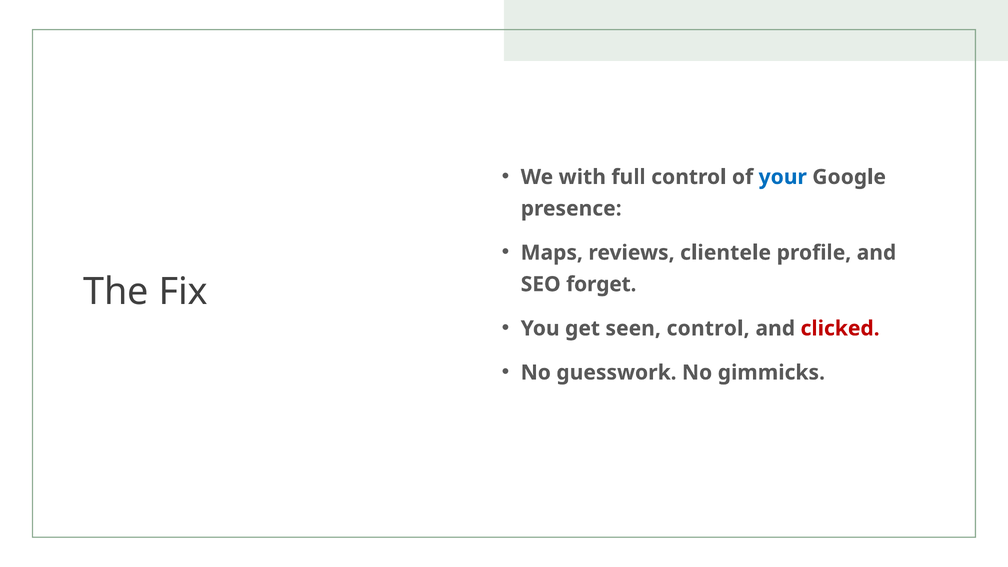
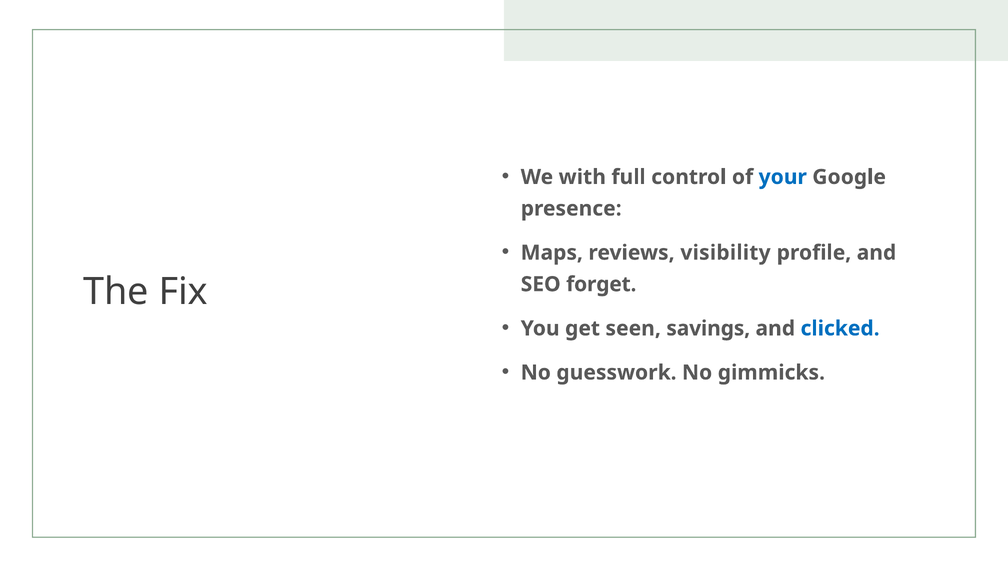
clientele: clientele -> visibility
seen control: control -> savings
clicked colour: red -> blue
